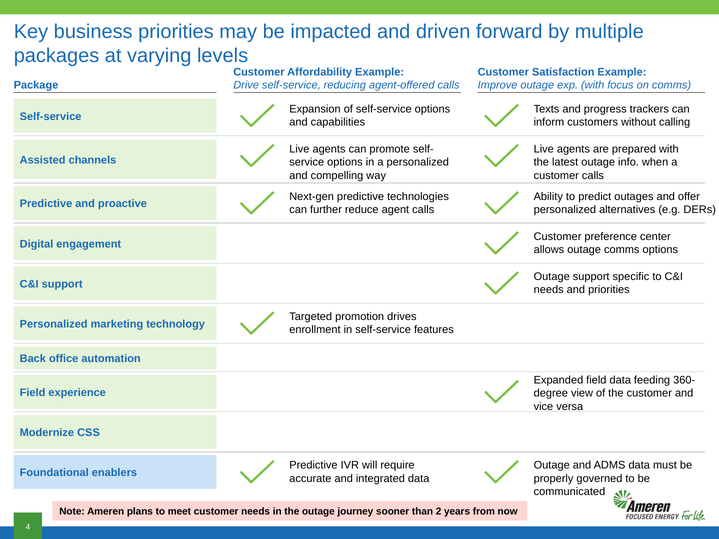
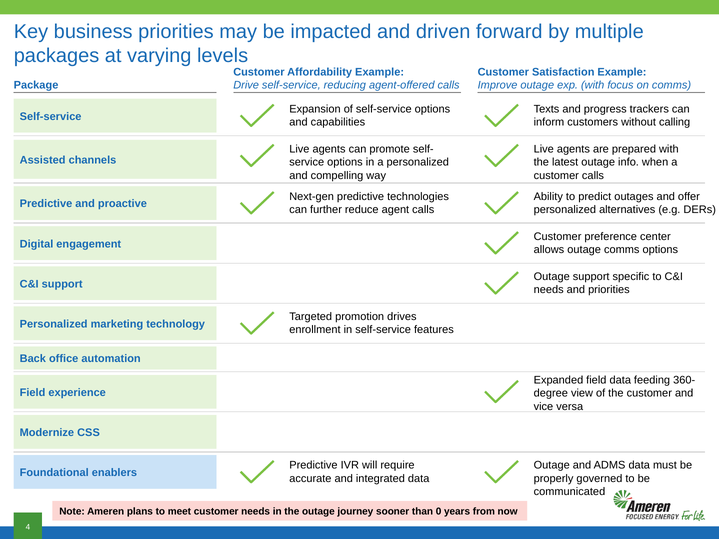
2: 2 -> 0
